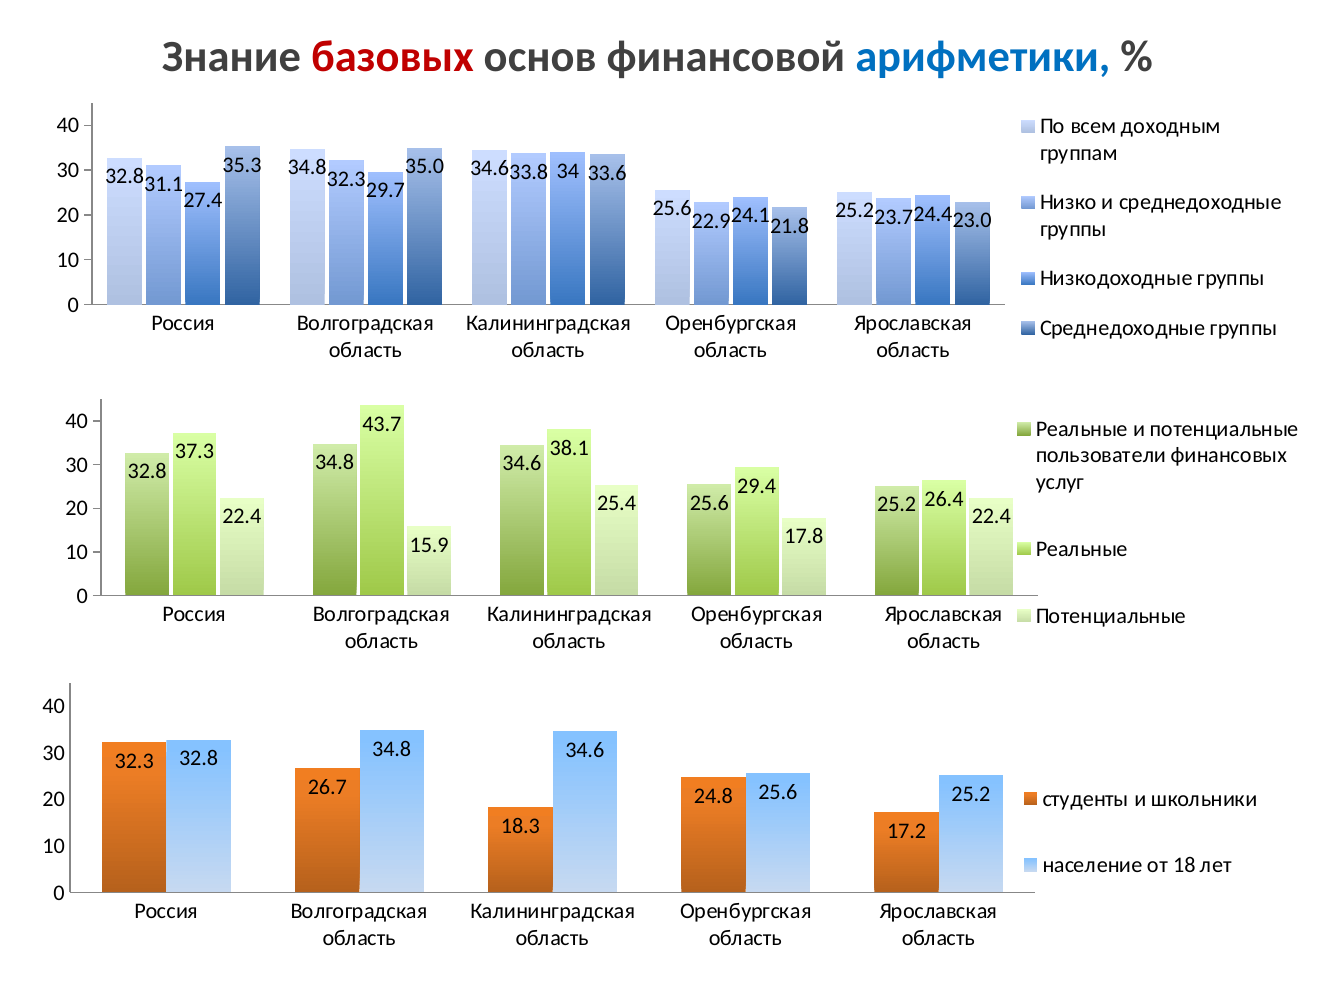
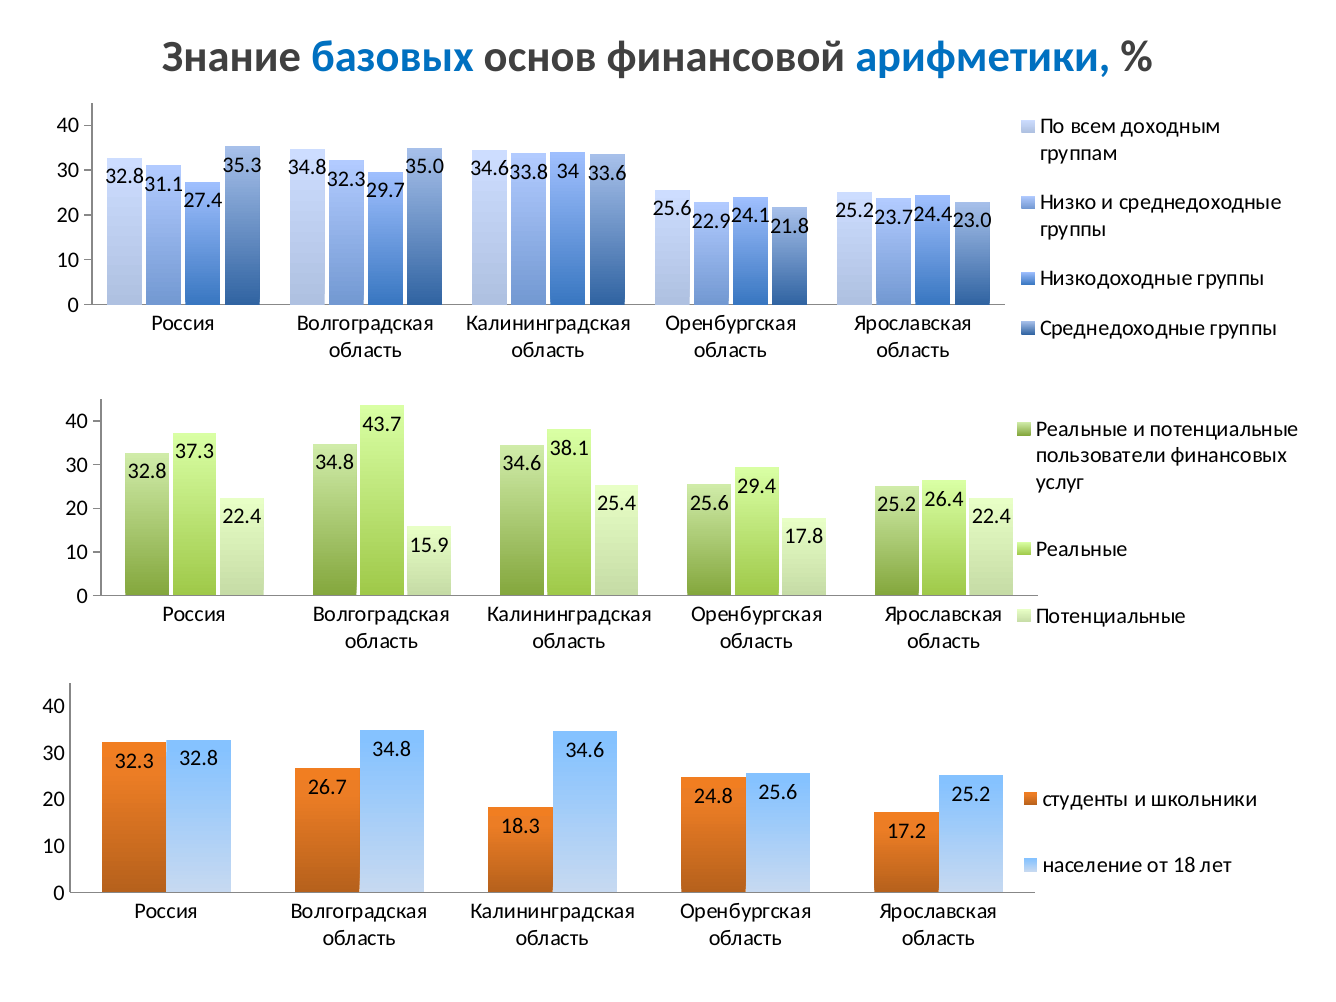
базовых colour: red -> blue
